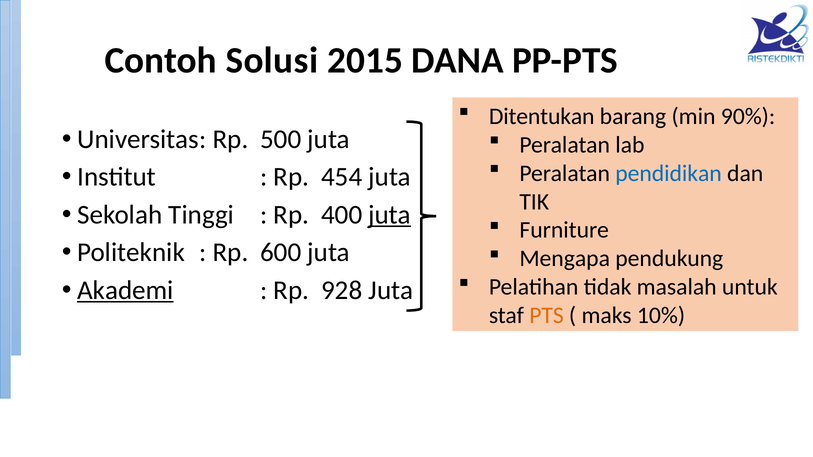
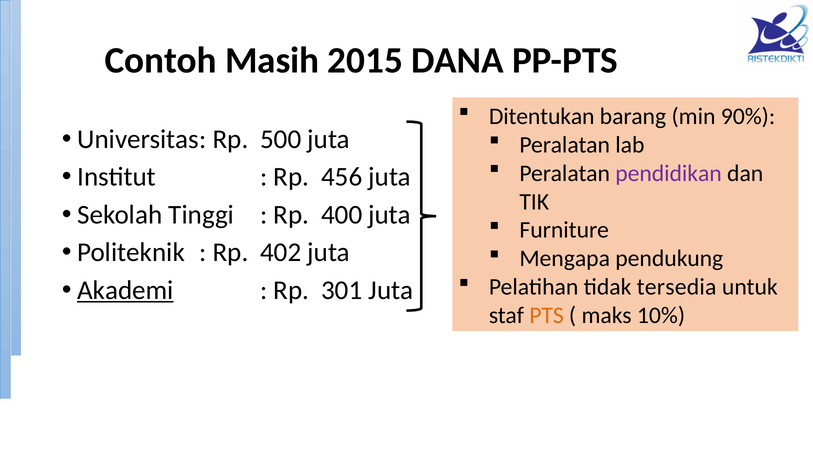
Solusi: Solusi -> Masih
pendidikan colour: blue -> purple
454: 454 -> 456
juta at (390, 215) underline: present -> none
600: 600 -> 402
masalah: masalah -> tersedia
928: 928 -> 301
